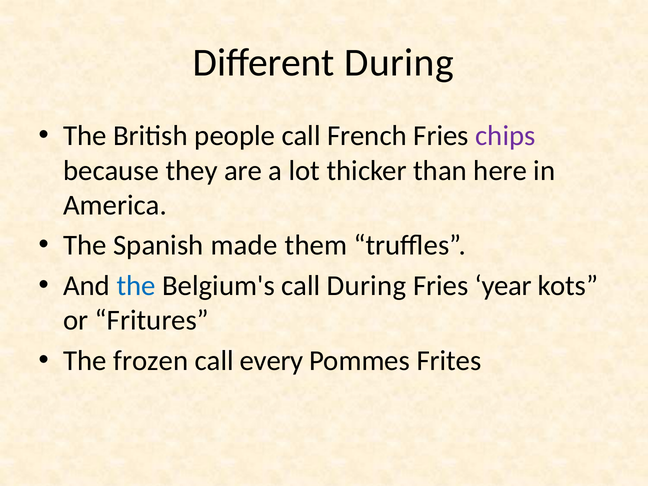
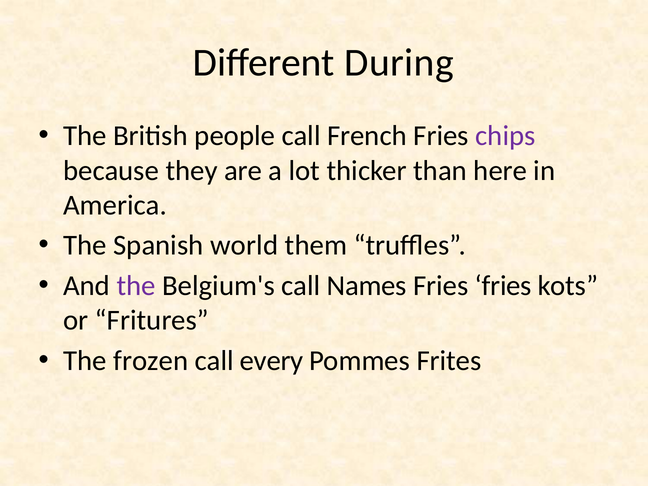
made: made -> world
the at (136, 286) colour: blue -> purple
call During: During -> Names
Fries year: year -> fries
